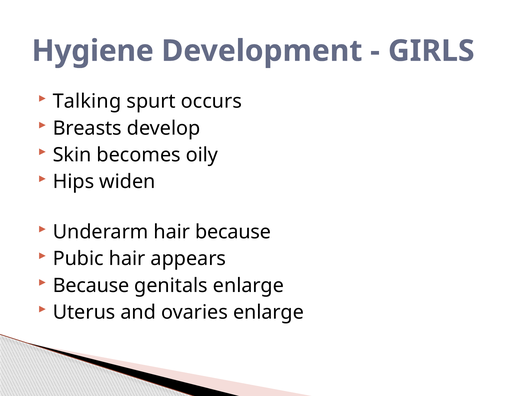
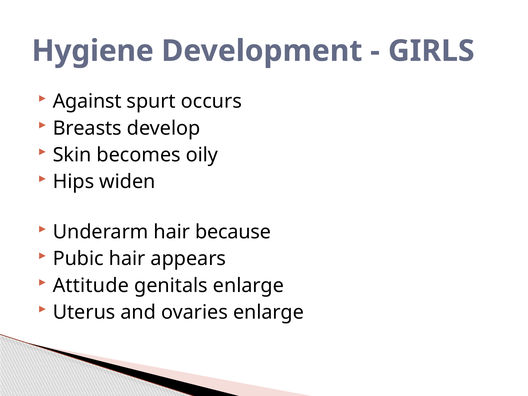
Talking: Talking -> Against
Because at (91, 285): Because -> Attitude
